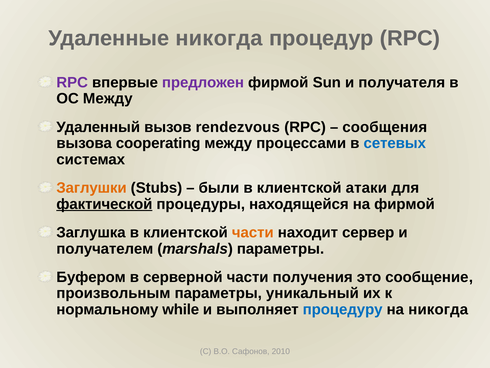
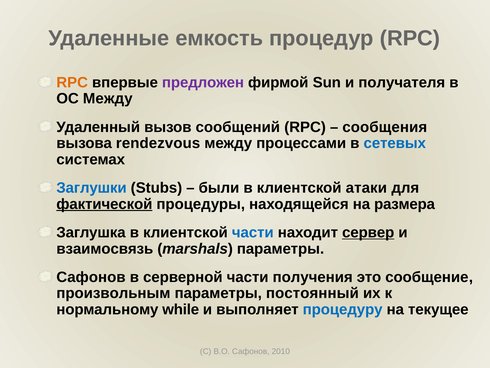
Удаленные никогда: никогда -> емкость
RPC at (72, 82) colour: purple -> orange
rendezvous: rendezvous -> сообщений
cooperating: cooperating -> rendezvous
Заглушки colour: orange -> blue
на фирмой: фирмой -> размера
части at (253, 232) colour: orange -> blue
сервер underline: none -> present
получателем: получателем -> взаимосвязь
Буфером at (91, 277): Буфером -> Сафонов
уникальный: уникальный -> постоянный
на никогда: никогда -> текущее
